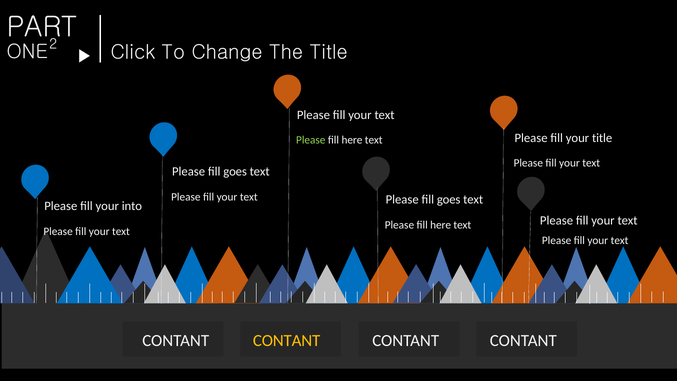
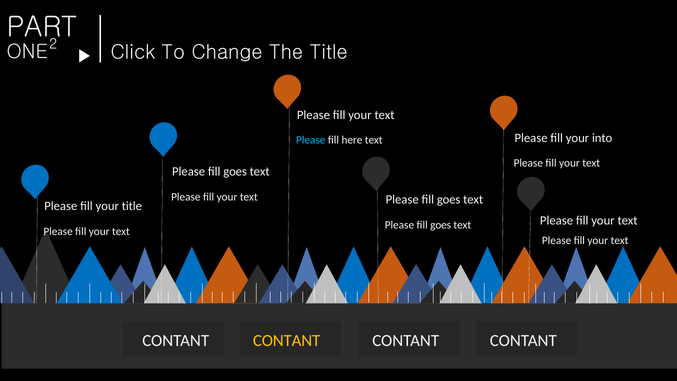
your title: title -> into
Please at (311, 140) colour: light green -> light blue
your into: into -> title
here at (441, 225): here -> goes
